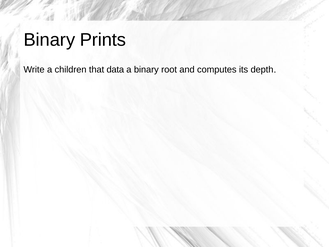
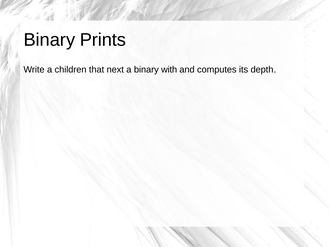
data: data -> next
root: root -> with
